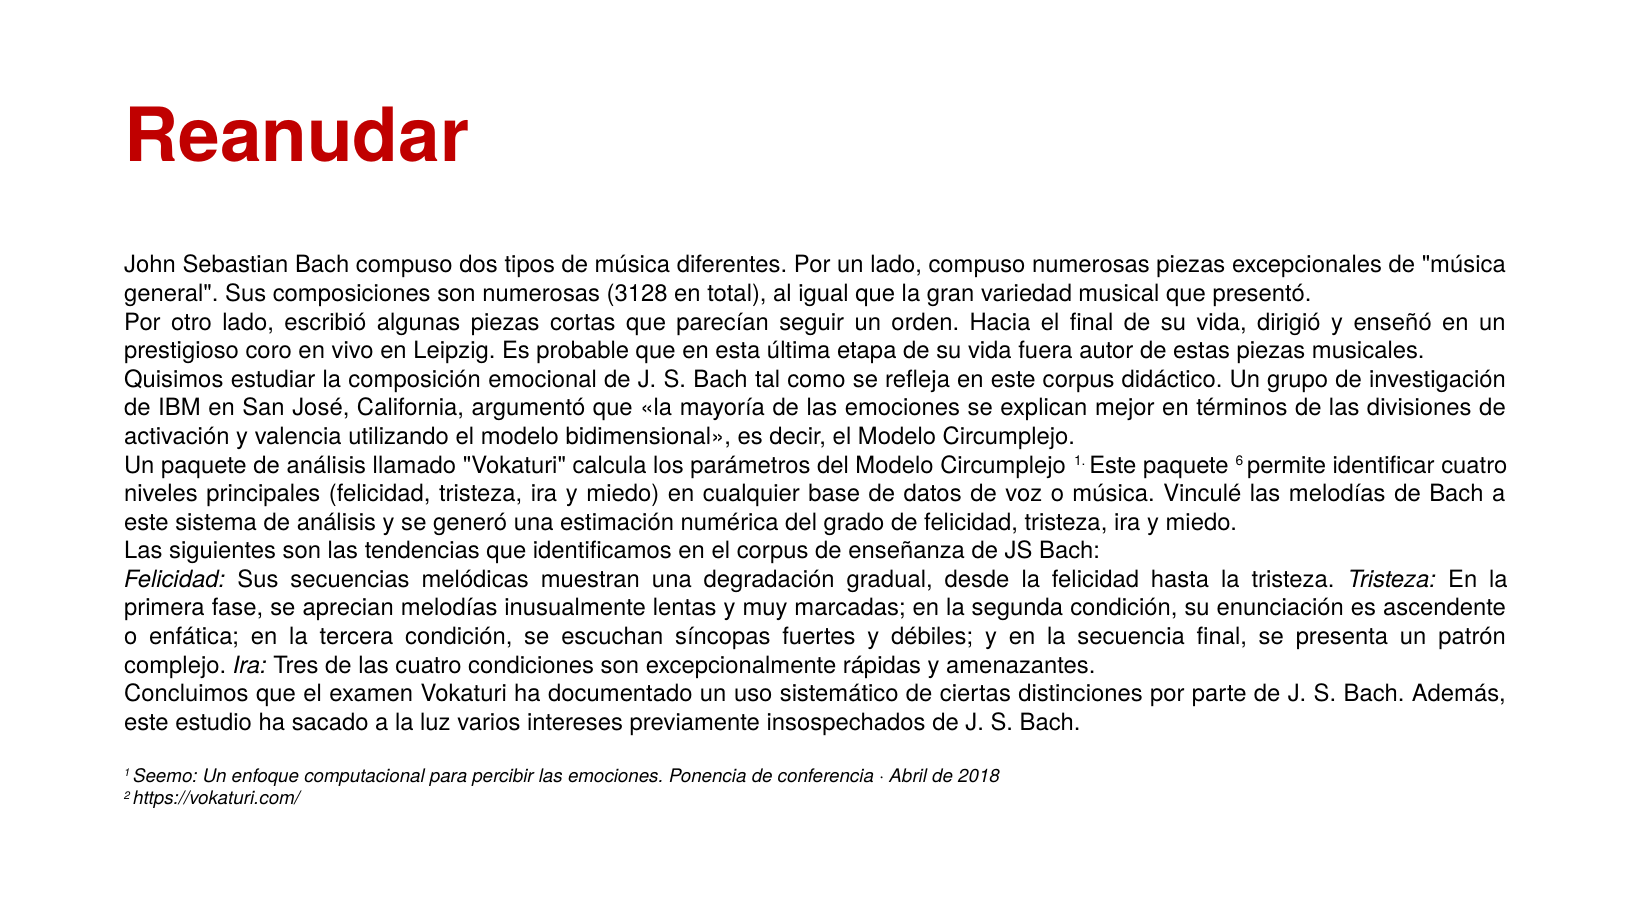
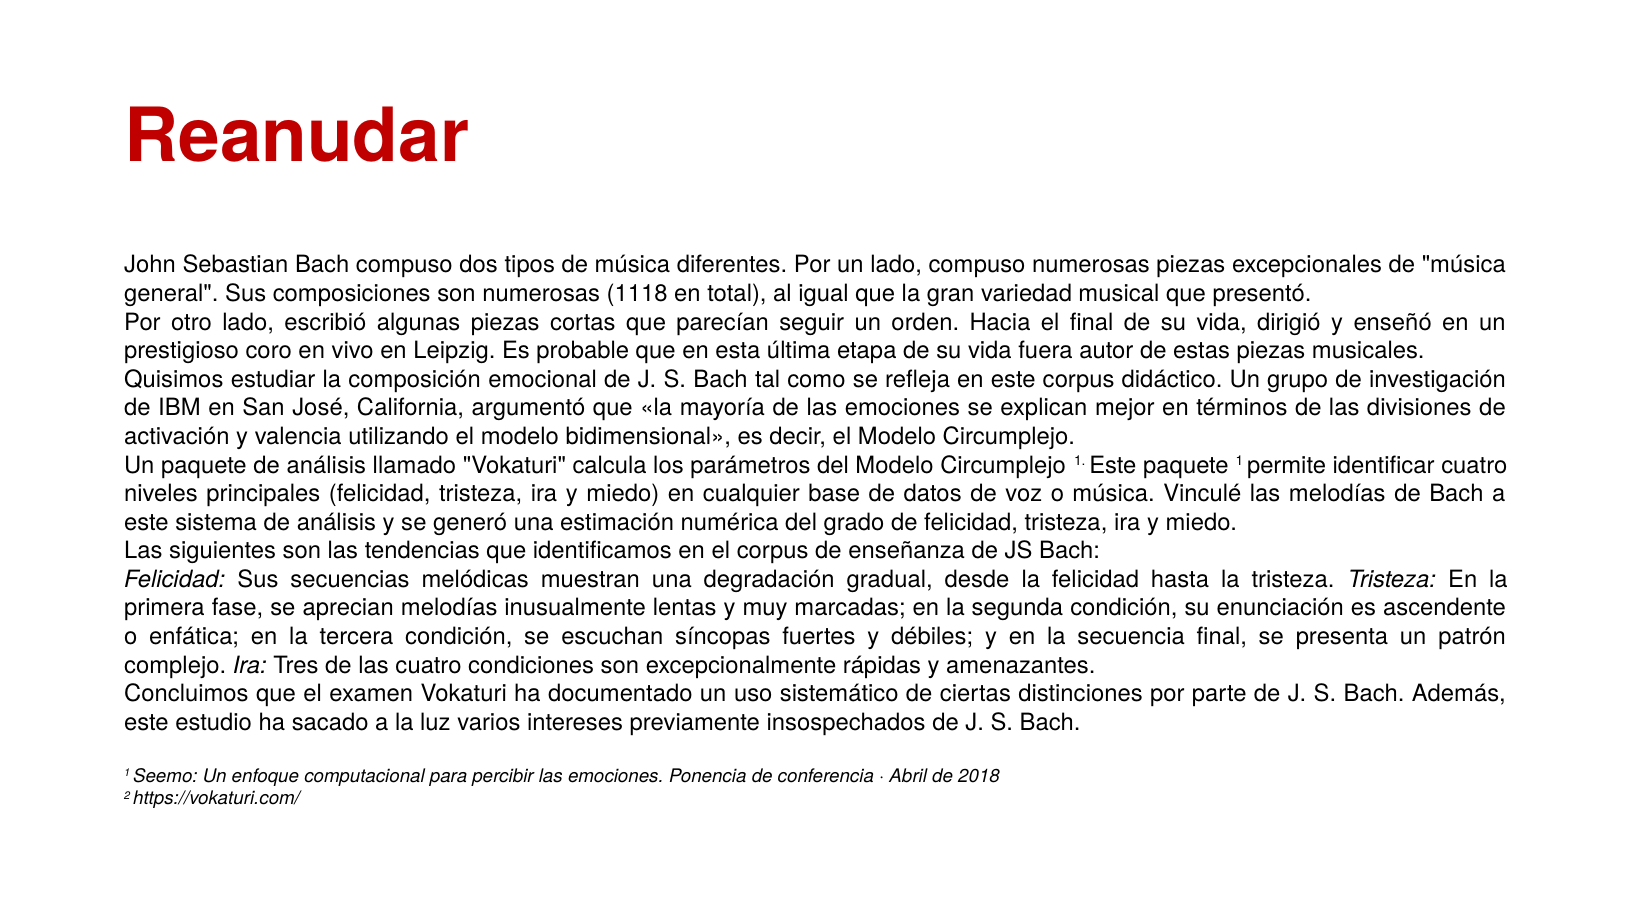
3128: 3128 -> 1118
paquete 6: 6 -> 1
